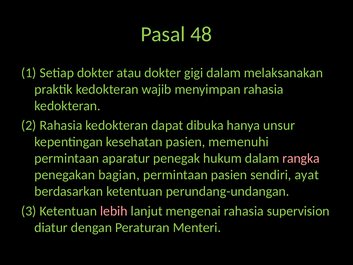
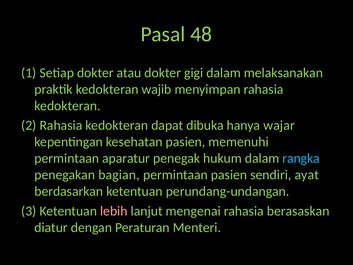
unsur: unsur -> wajar
rangka colour: pink -> light blue
supervision: supervision -> berasaskan
